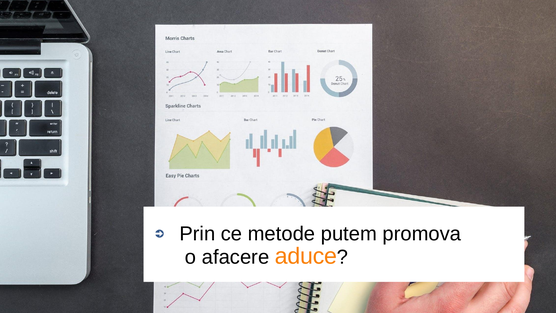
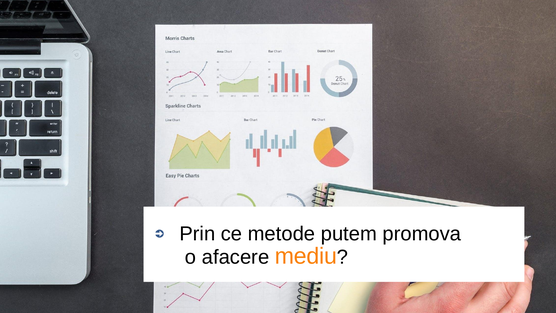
aduce: aduce -> mediu
